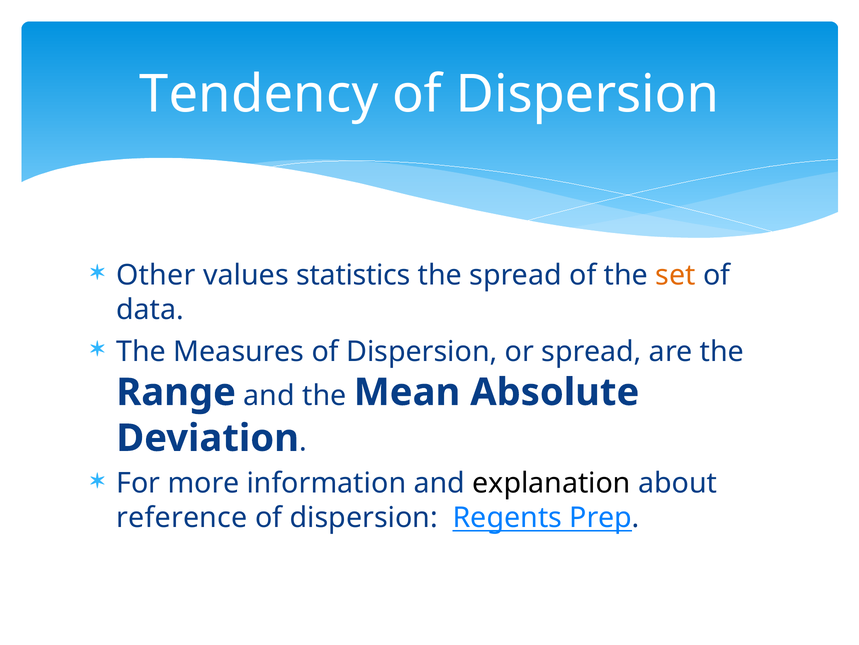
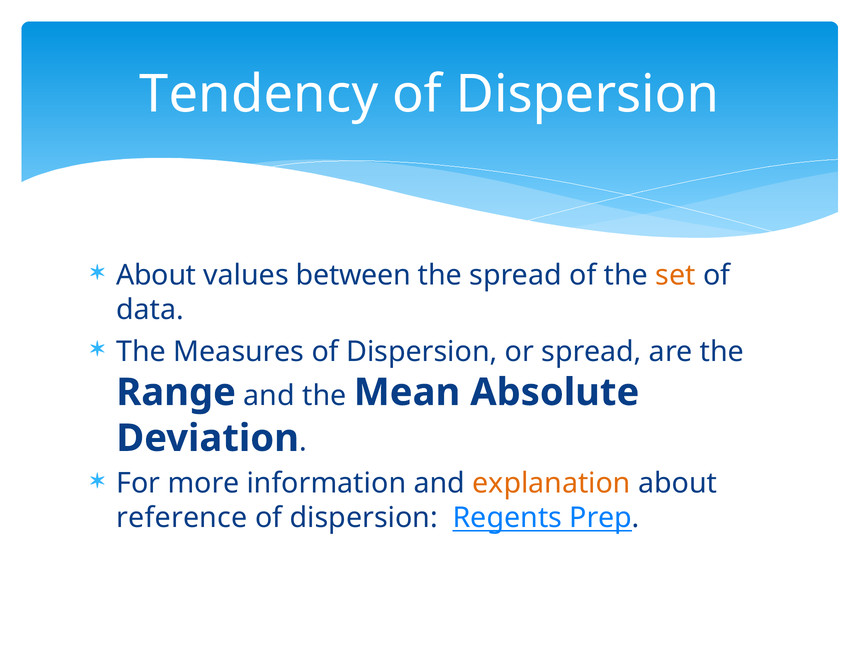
Other at (156, 275): Other -> About
statistics: statistics -> between
explanation colour: black -> orange
